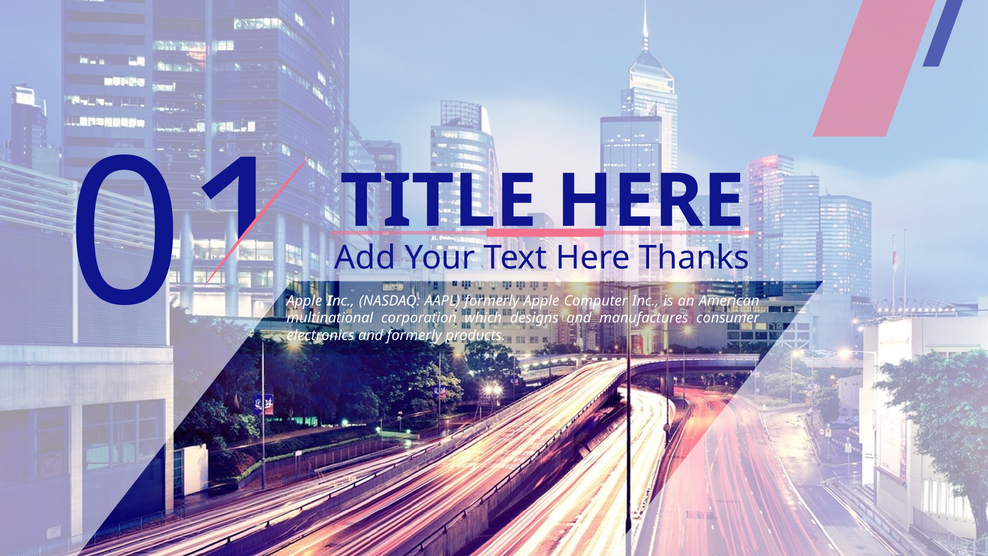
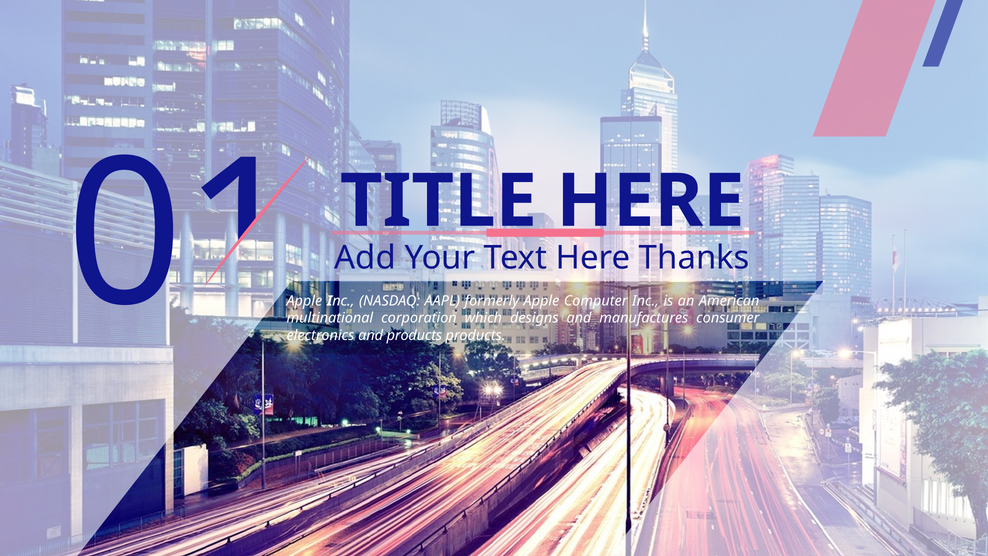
and formerly: formerly -> products
